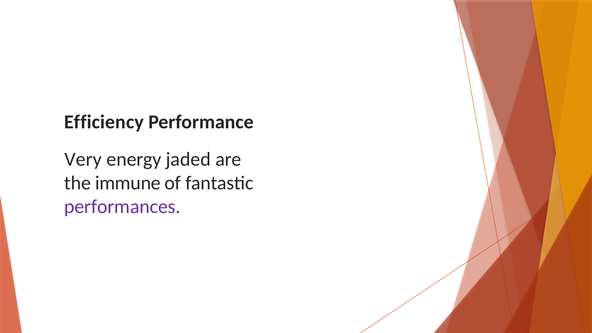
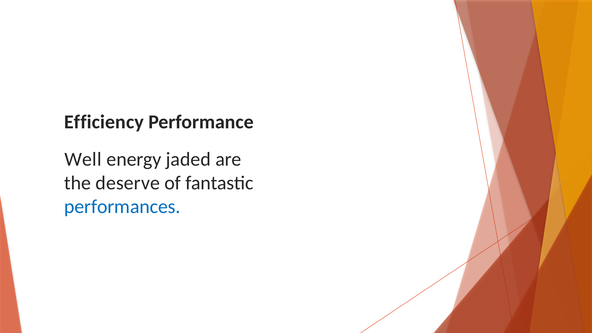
Very: Very -> Well
immune: immune -> deserve
performances colour: purple -> blue
